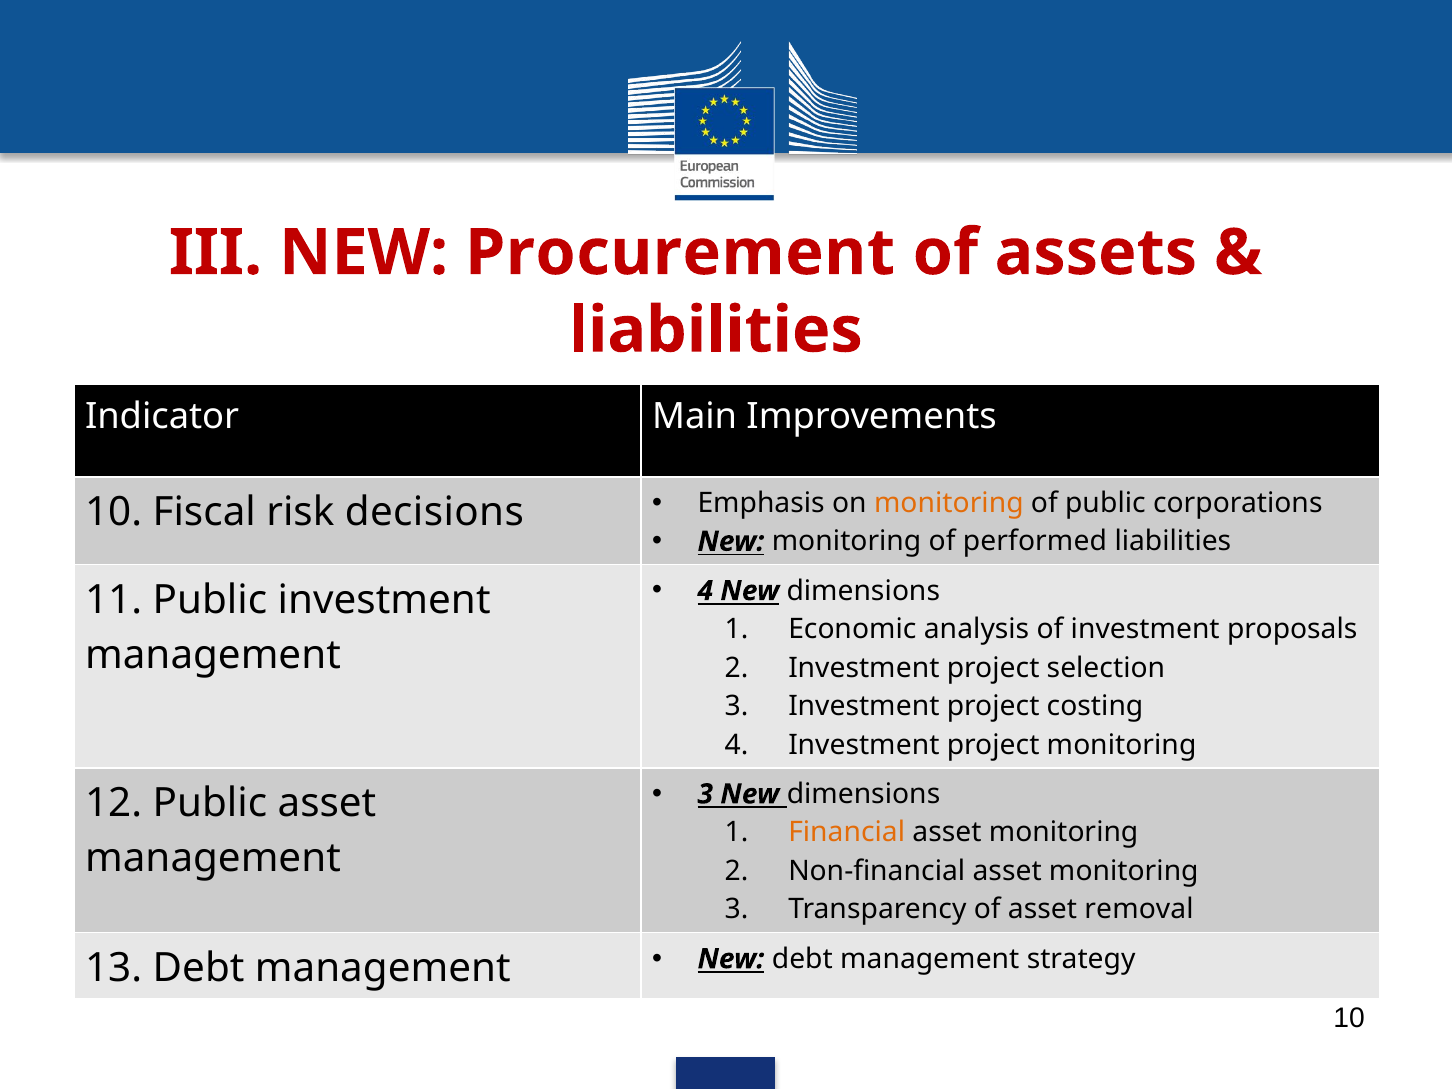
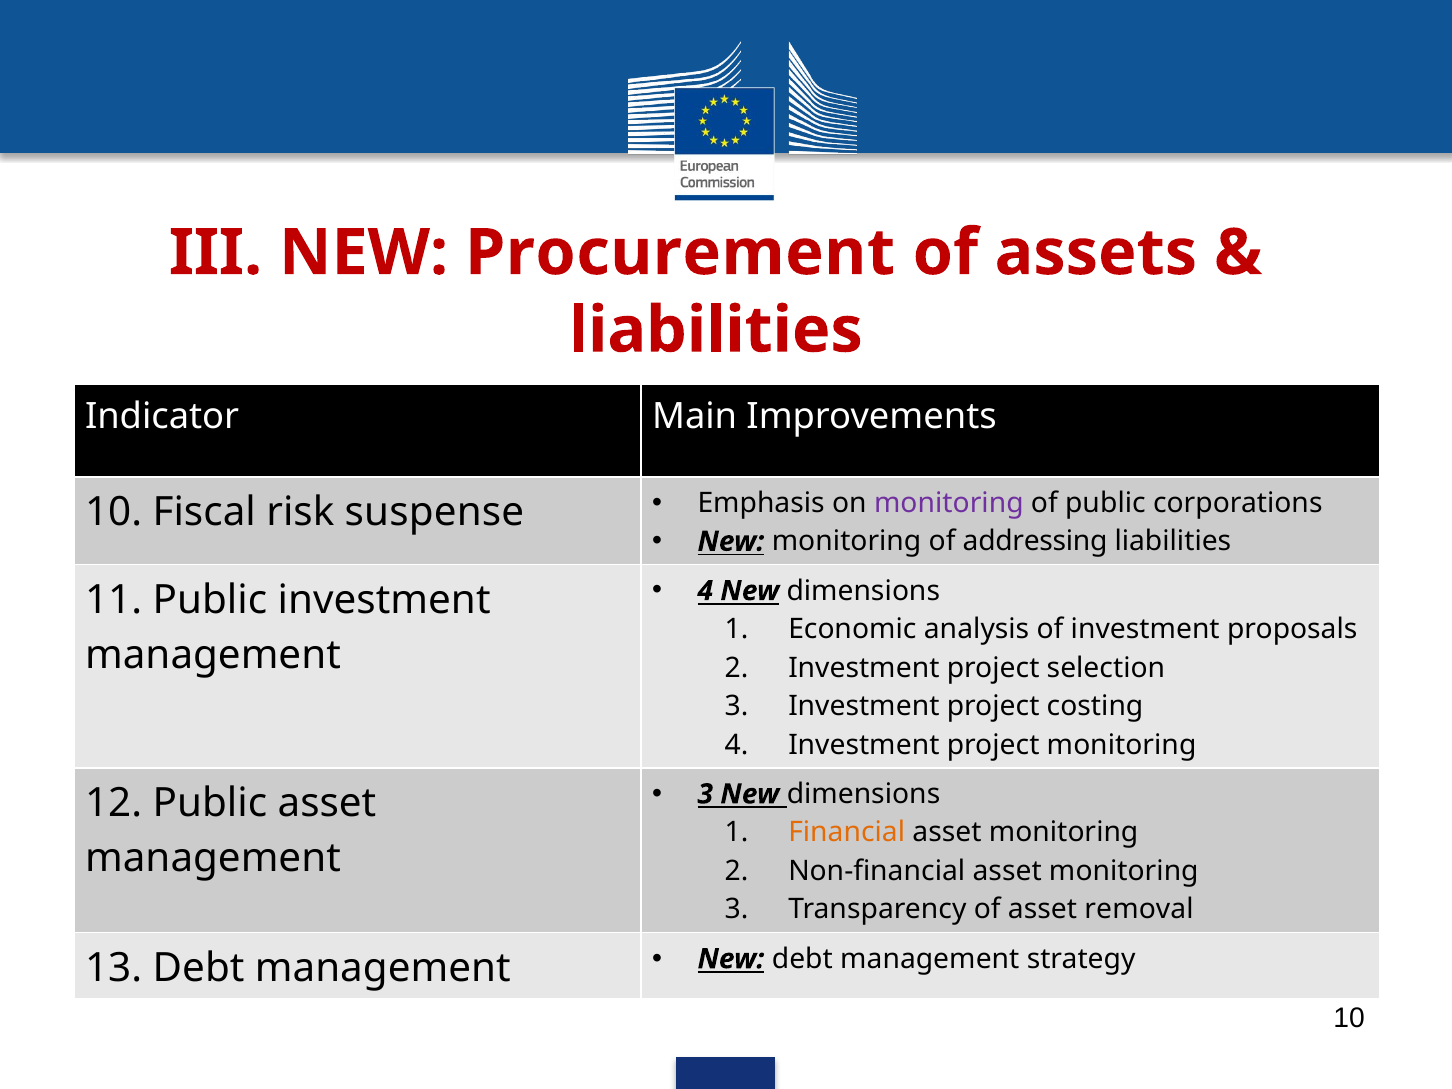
decisions: decisions -> suspense
monitoring at (949, 503) colour: orange -> purple
performed: performed -> addressing
